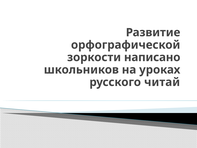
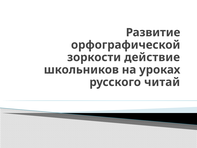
написано: написано -> действие
